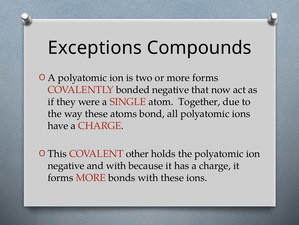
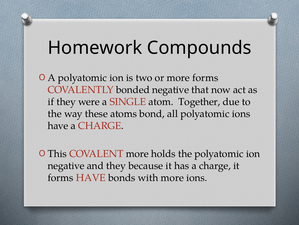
Exceptions: Exceptions -> Homework
COVALENT other: other -> more
and with: with -> they
forms MORE: MORE -> HAVE
with these: these -> more
